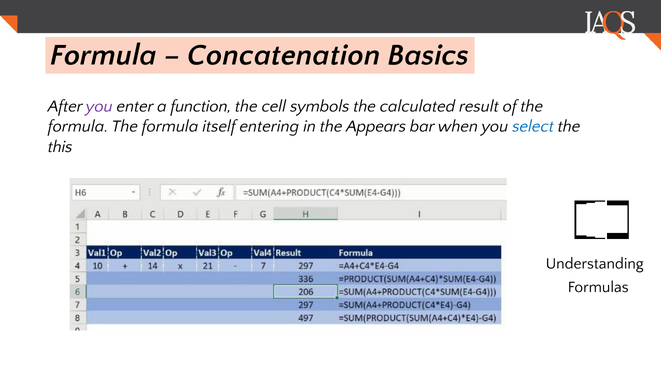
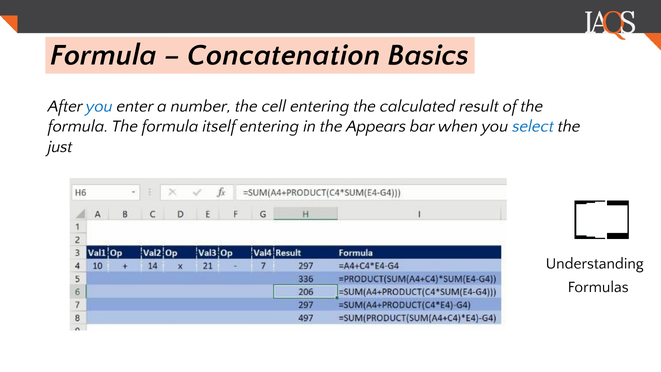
you at (99, 106) colour: purple -> blue
function: function -> number
cell symbols: symbols -> entering
this: this -> just
